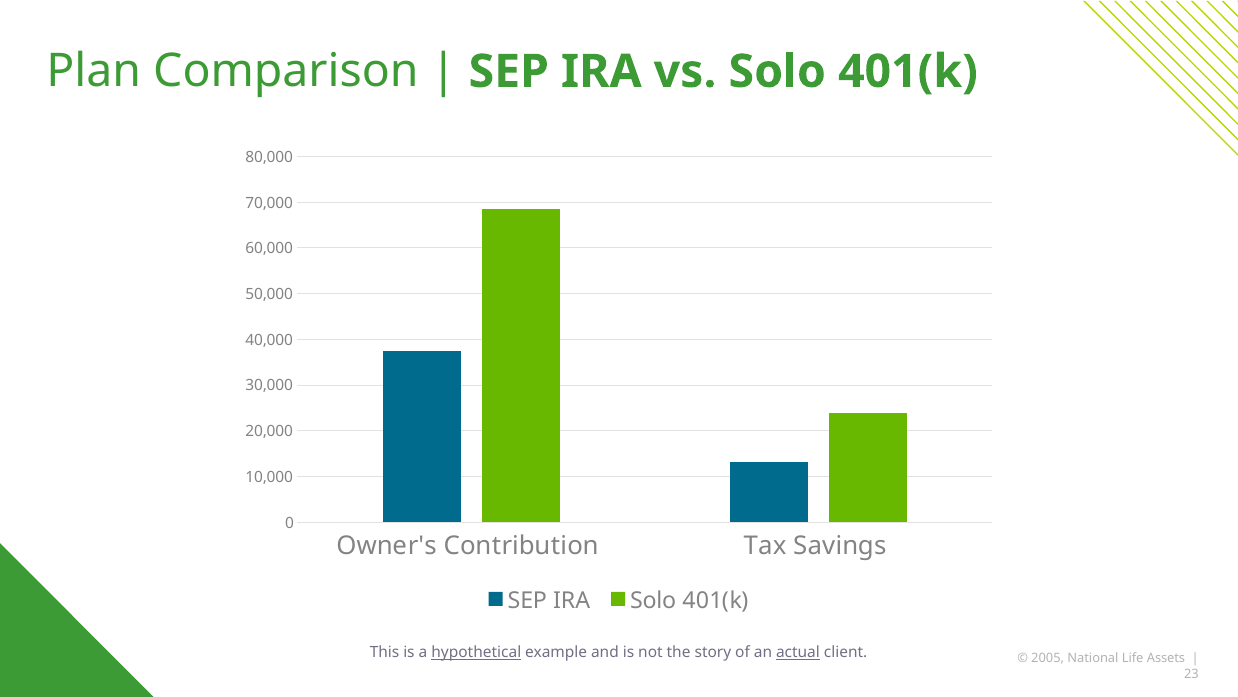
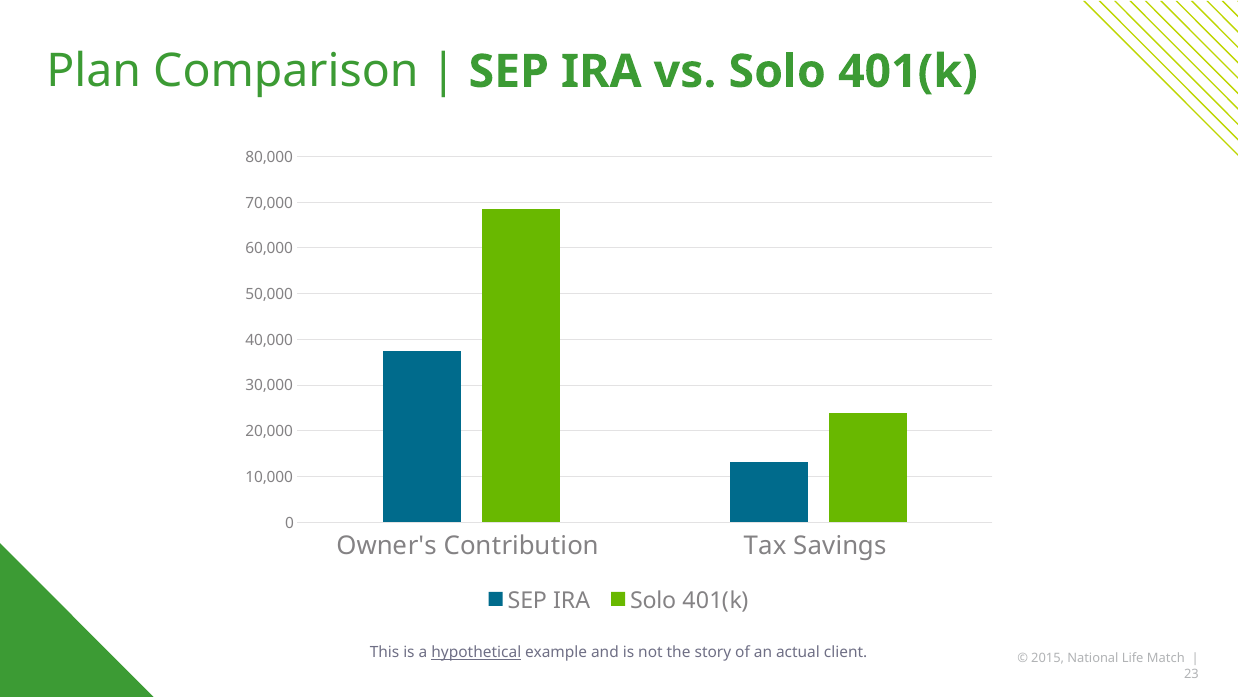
actual underline: present -> none
2005: 2005 -> 2015
Assets: Assets -> Match
